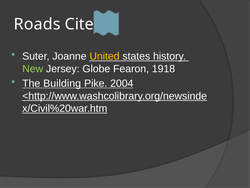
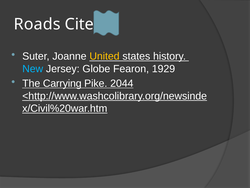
New colour: light green -> light blue
1918: 1918 -> 1929
Building: Building -> Carrying
2004: 2004 -> 2044
